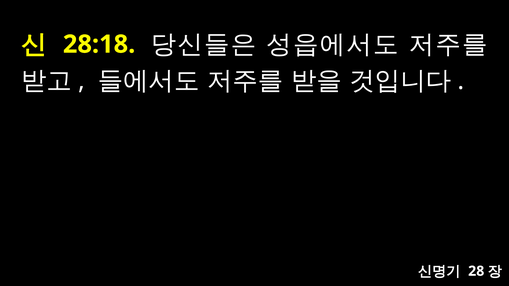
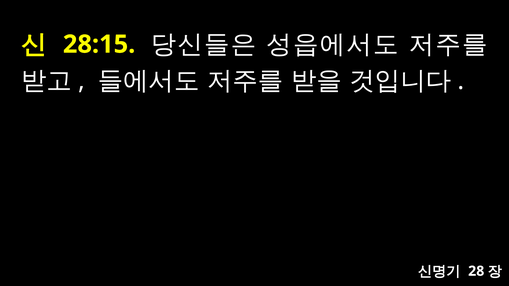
28:18: 28:18 -> 28:15
